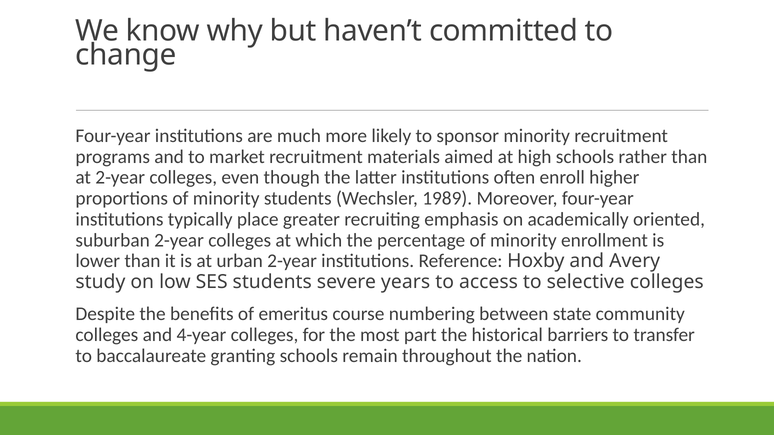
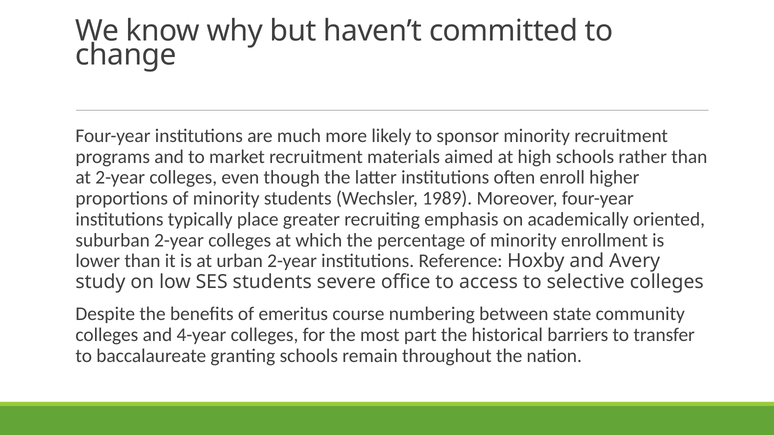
years: years -> office
